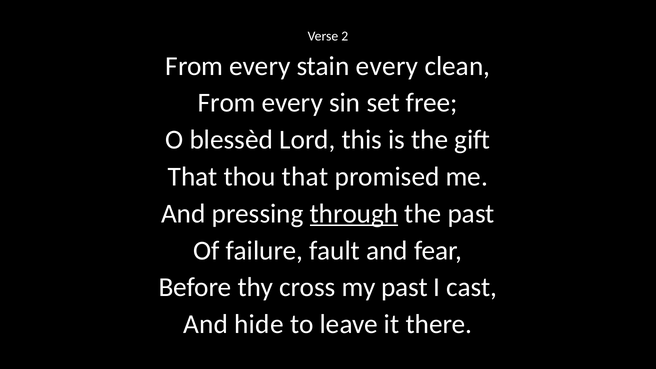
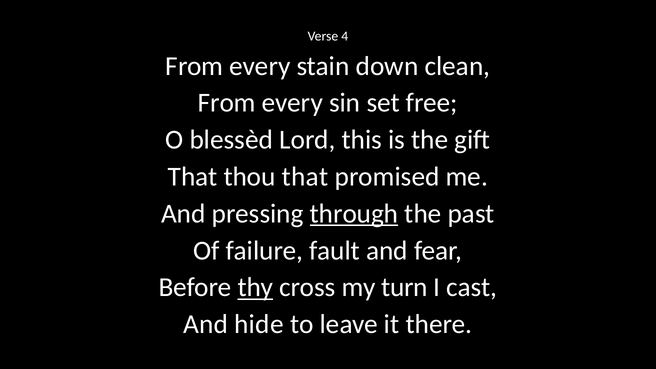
2: 2 -> 4
stain every: every -> down
thy underline: none -> present
my past: past -> turn
